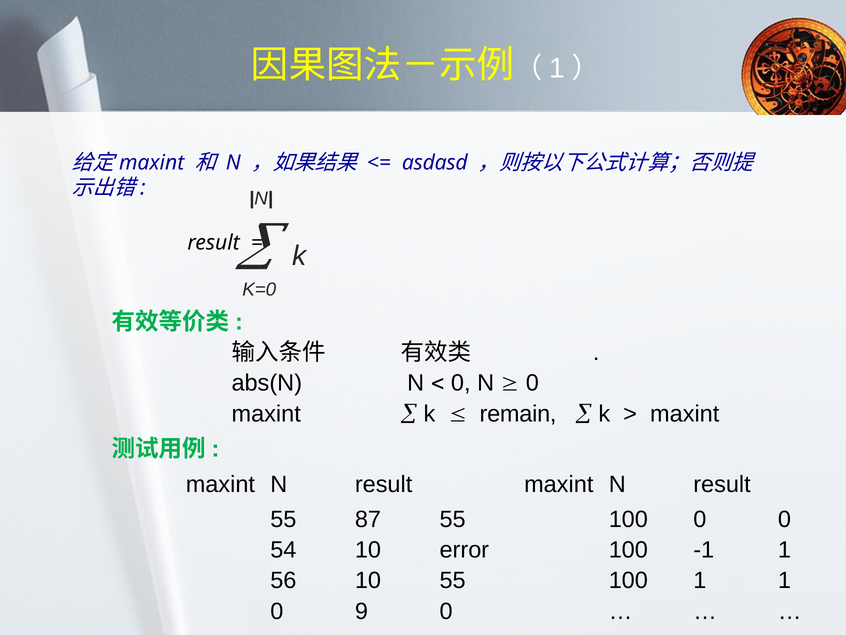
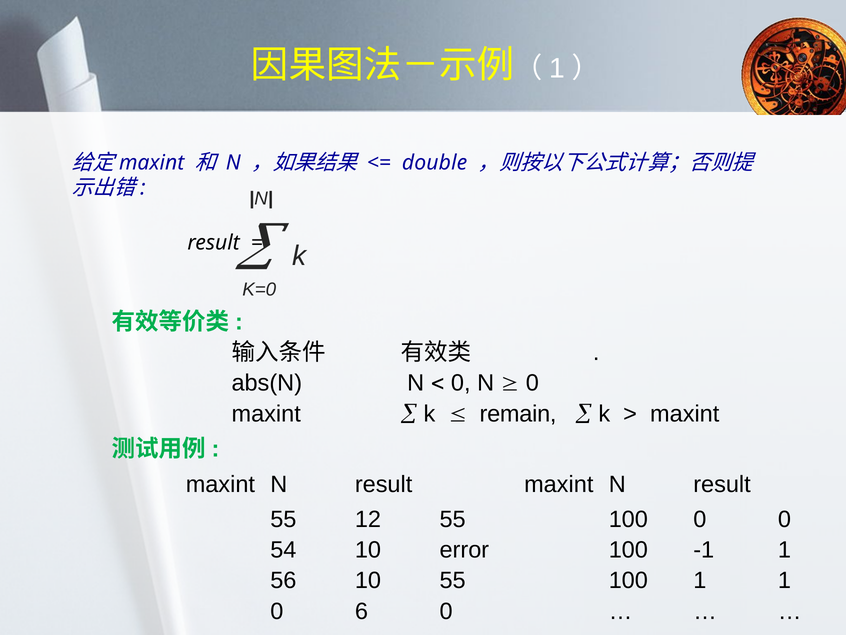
asdasd: asdasd -> double
87: 87 -> 12
9: 9 -> 6
